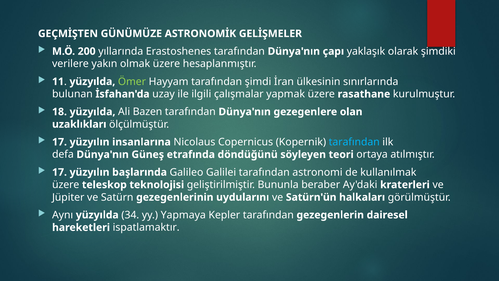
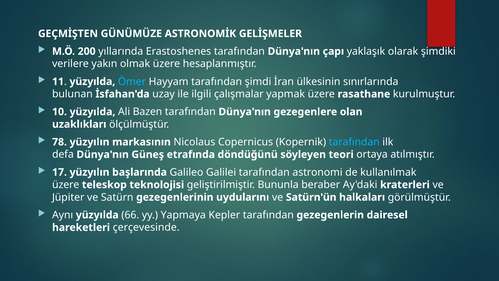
Ömer colour: light green -> light blue
18: 18 -> 10
17 at (60, 142): 17 -> 78
insanlarına: insanlarına -> markasının
34: 34 -> 66
ispatlamaktır: ispatlamaktır -> çerçevesinde
